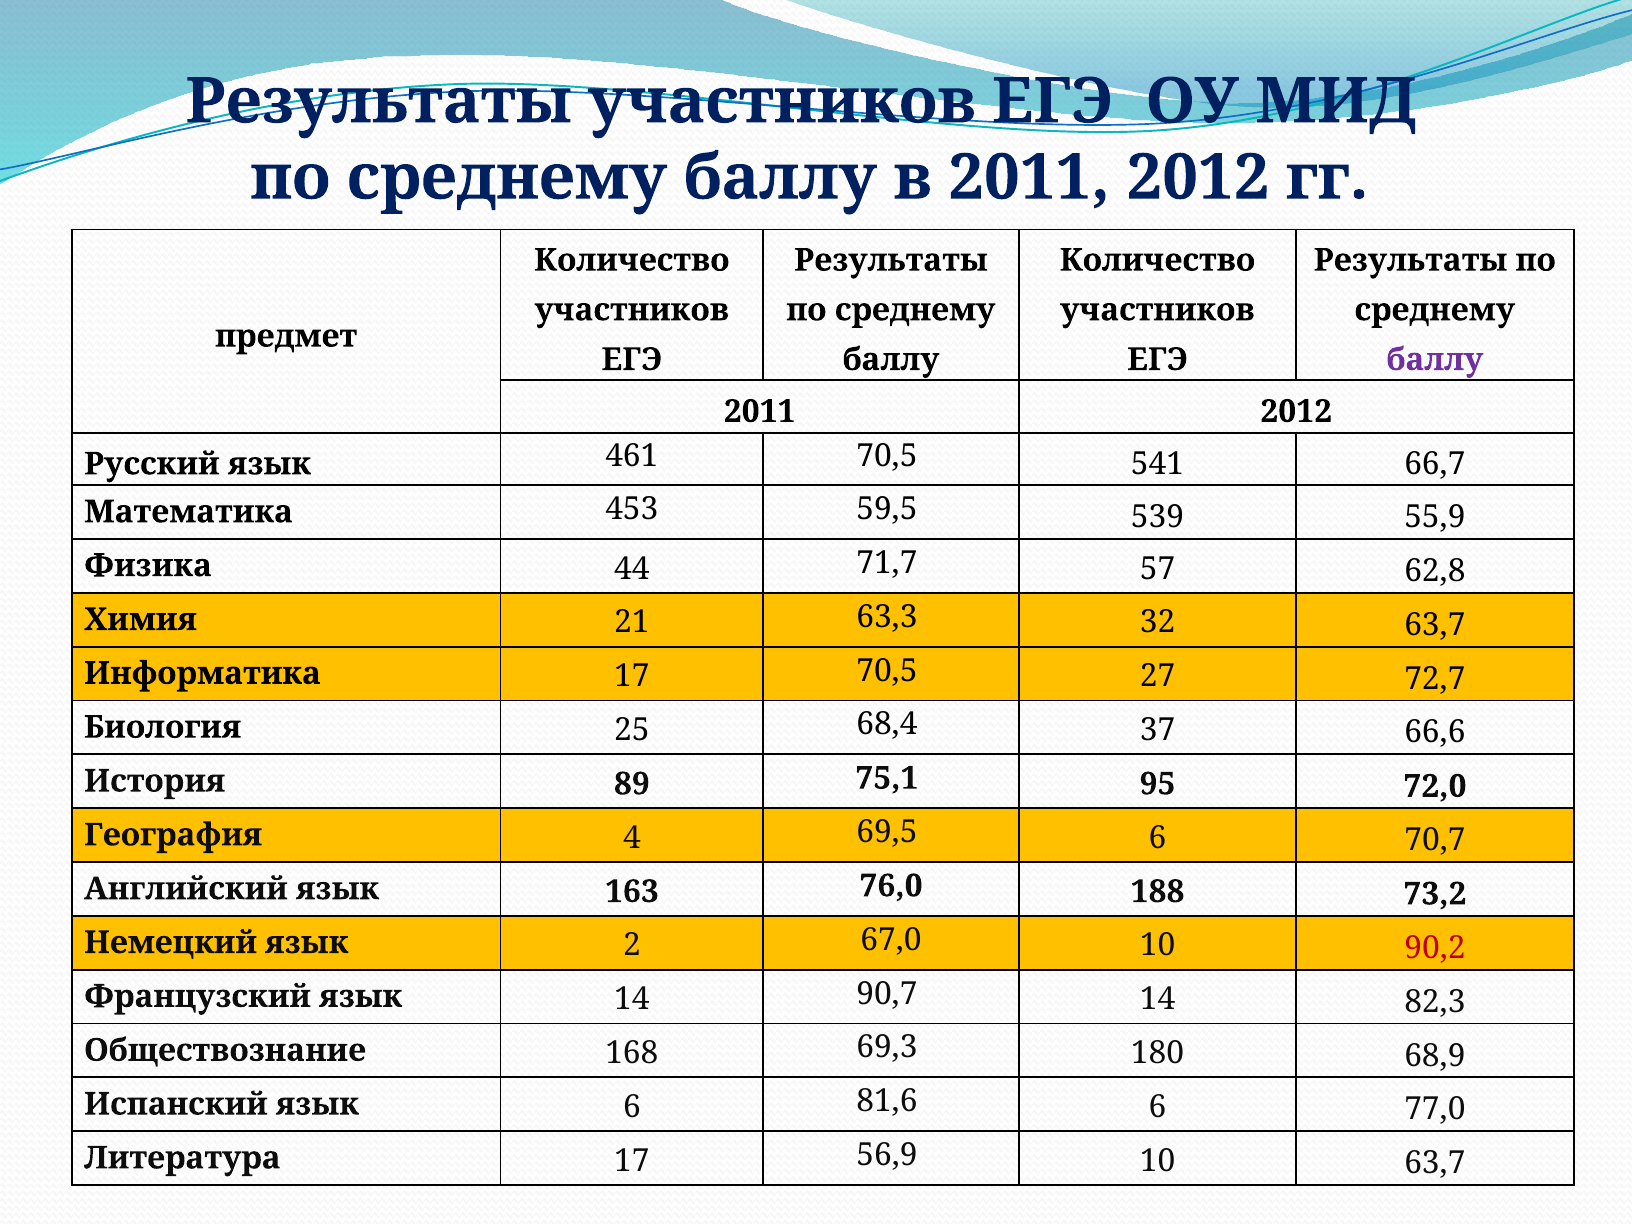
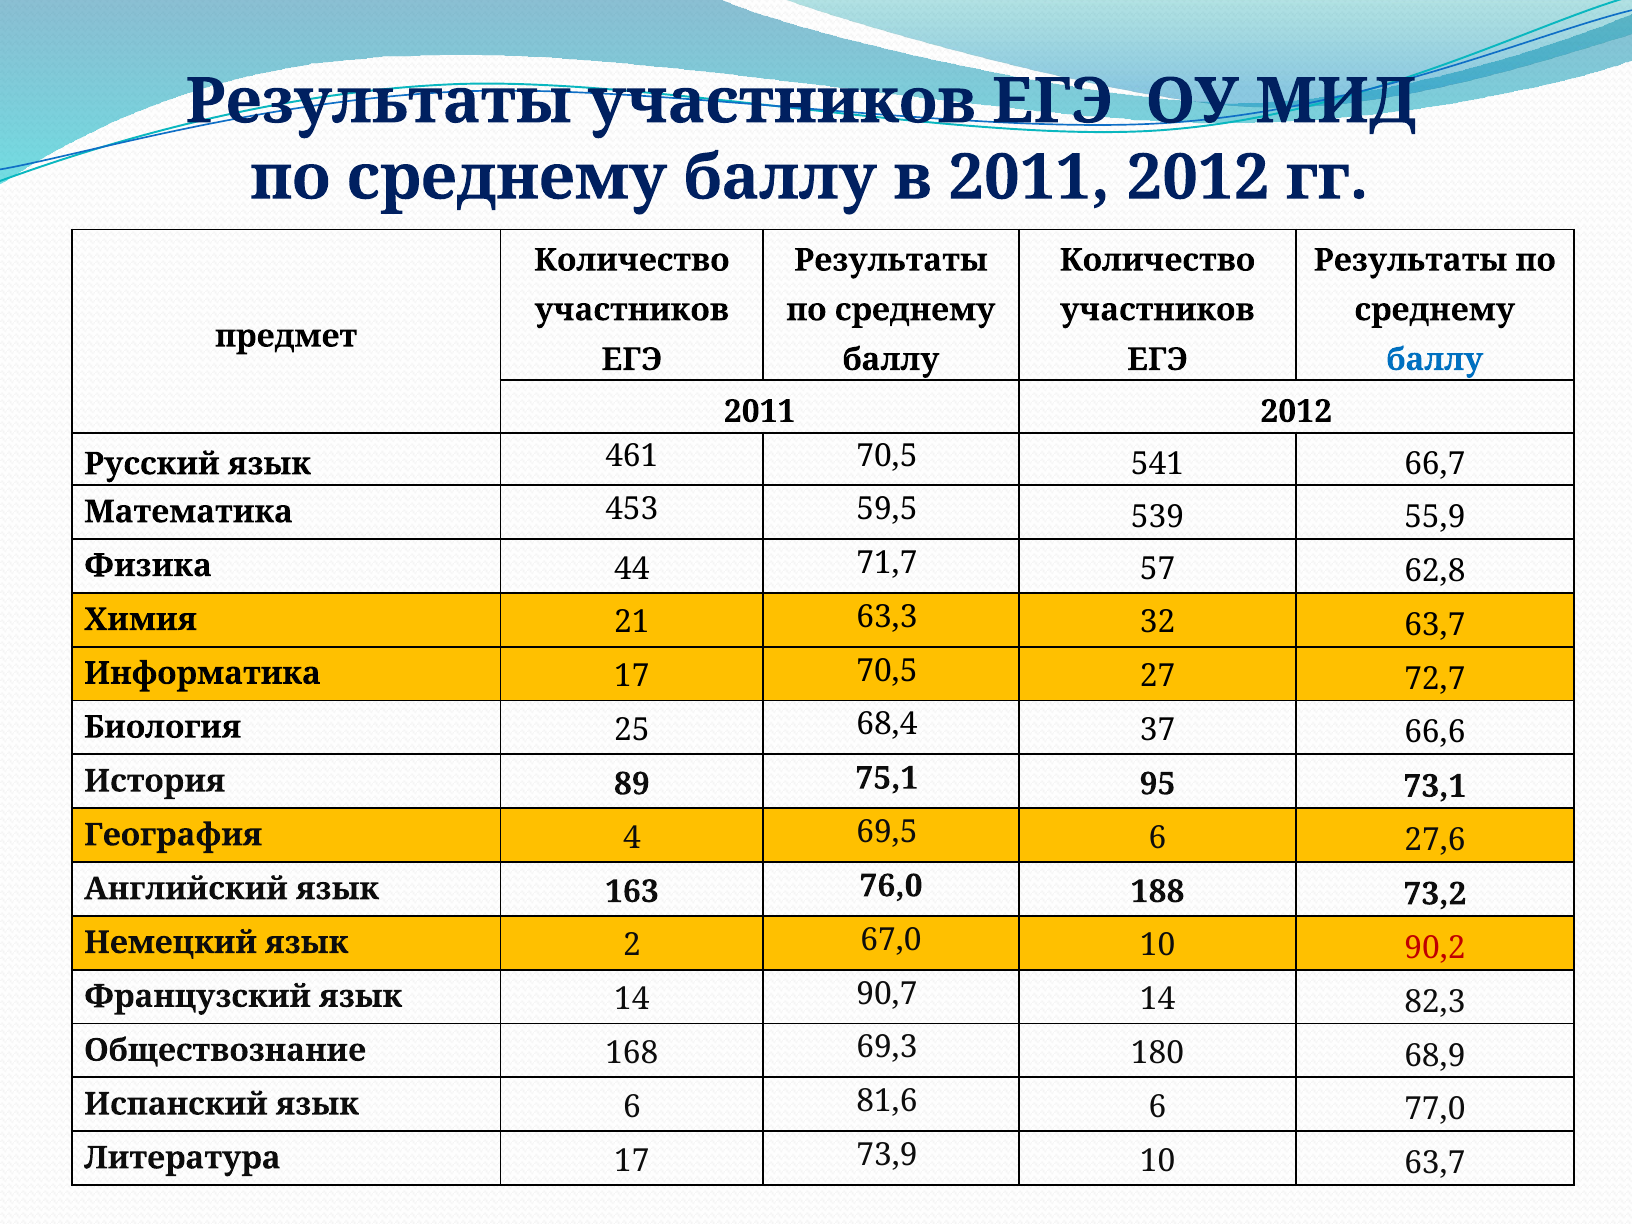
баллу at (1435, 360) colour: purple -> blue
72,0: 72,0 -> 73,1
70,7: 70,7 -> 27,6
56,9: 56,9 -> 73,9
